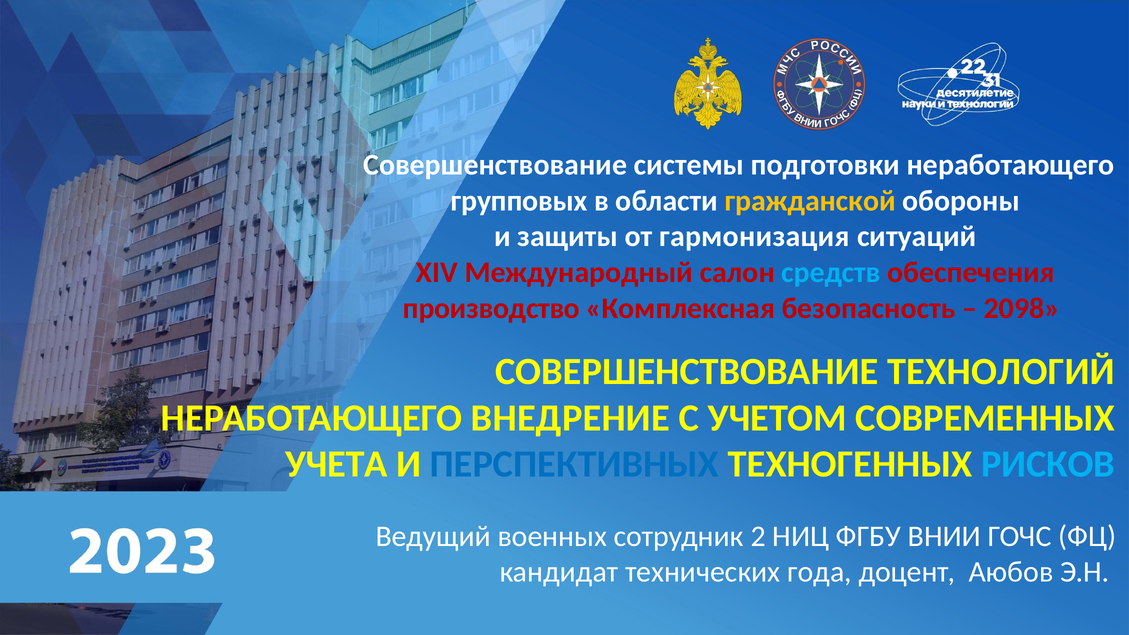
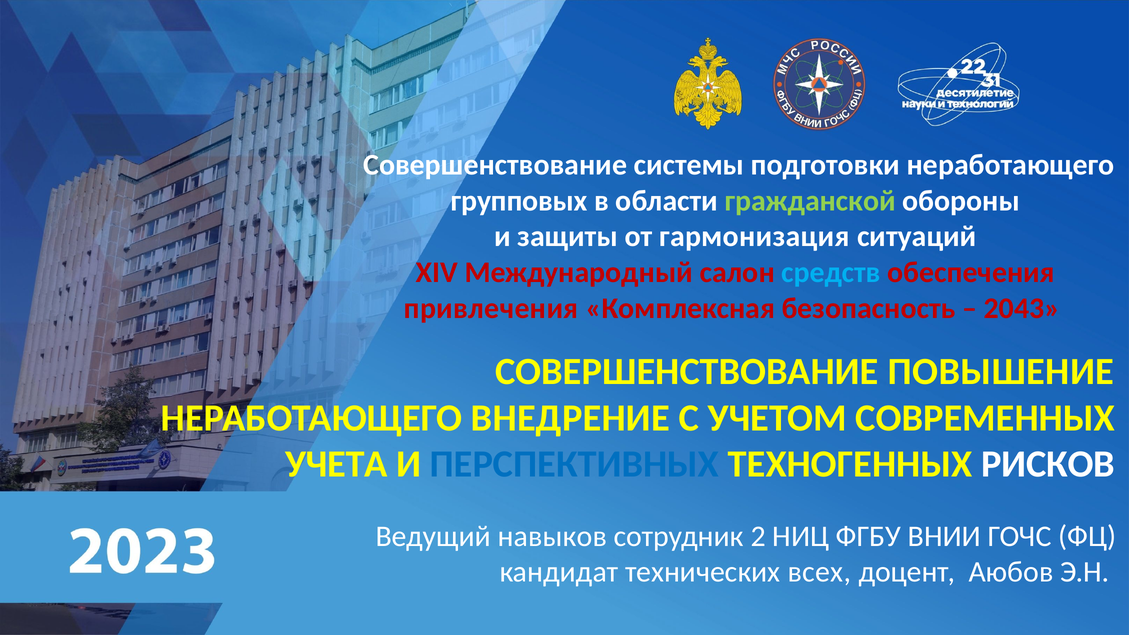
гражданской colour: yellow -> light green
производство: производство -> привлечения
2098: 2098 -> 2043
ТЕХНОЛОГИЙ: ТЕХНОЛОГИЙ -> ПОВЫШЕНИЕ
РИСКОВ colour: light blue -> white
военных: военных -> навыков
года: года -> всех
